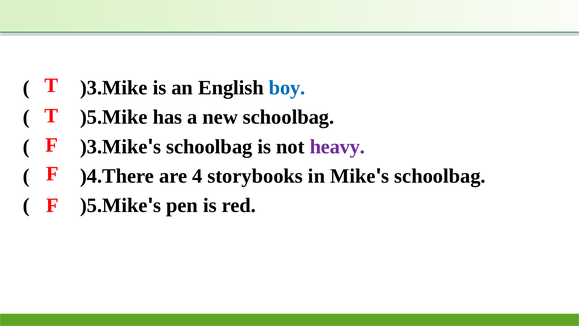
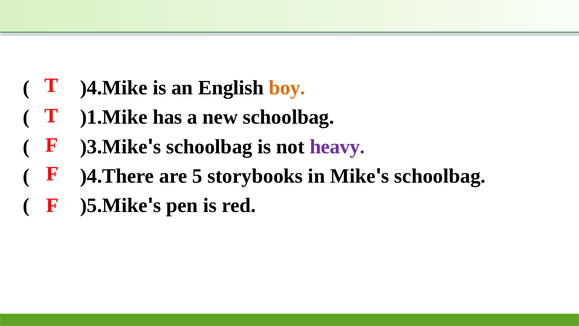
)3.Mike at (114, 88): )3.Mike -> )4.Mike
boy colour: blue -> orange
)5.Mike at (114, 117): )5.Mike -> )1.Mike
4: 4 -> 5
